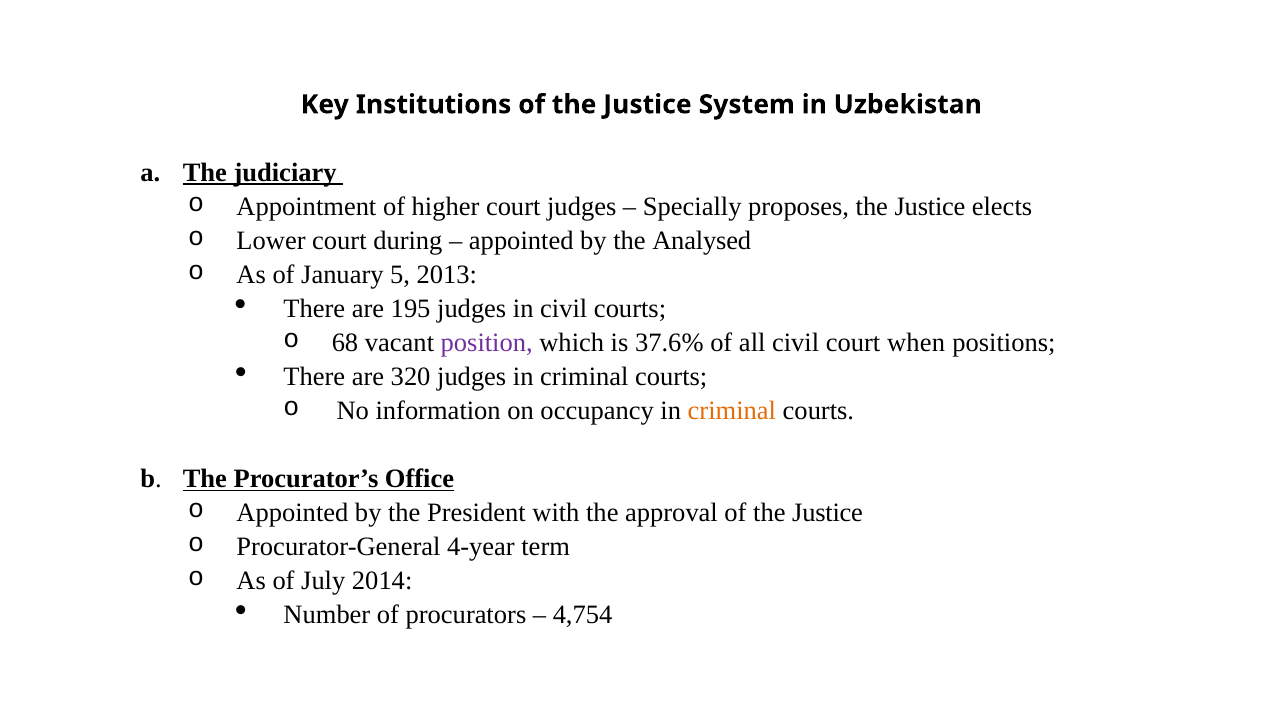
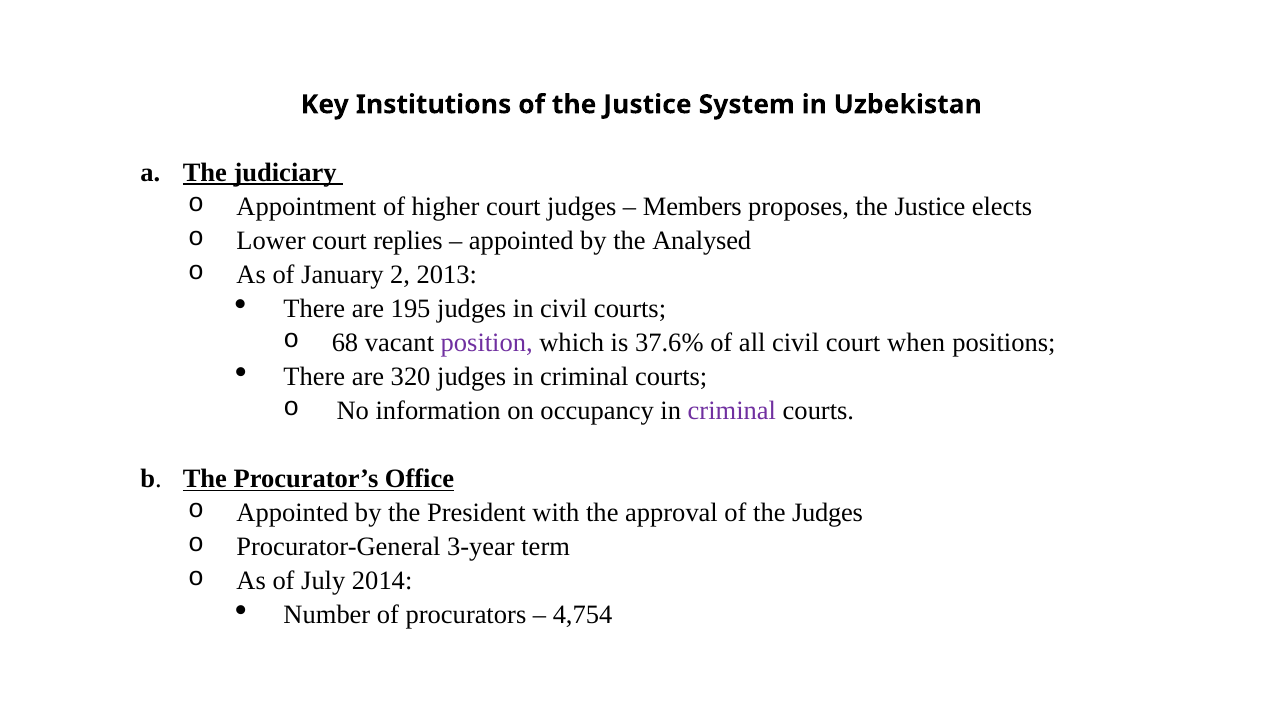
Specially: Specially -> Members
during: during -> replies
5: 5 -> 2
criminal at (732, 411) colour: orange -> purple
approval of the Justice: Justice -> Judges
4-year: 4-year -> 3-year
